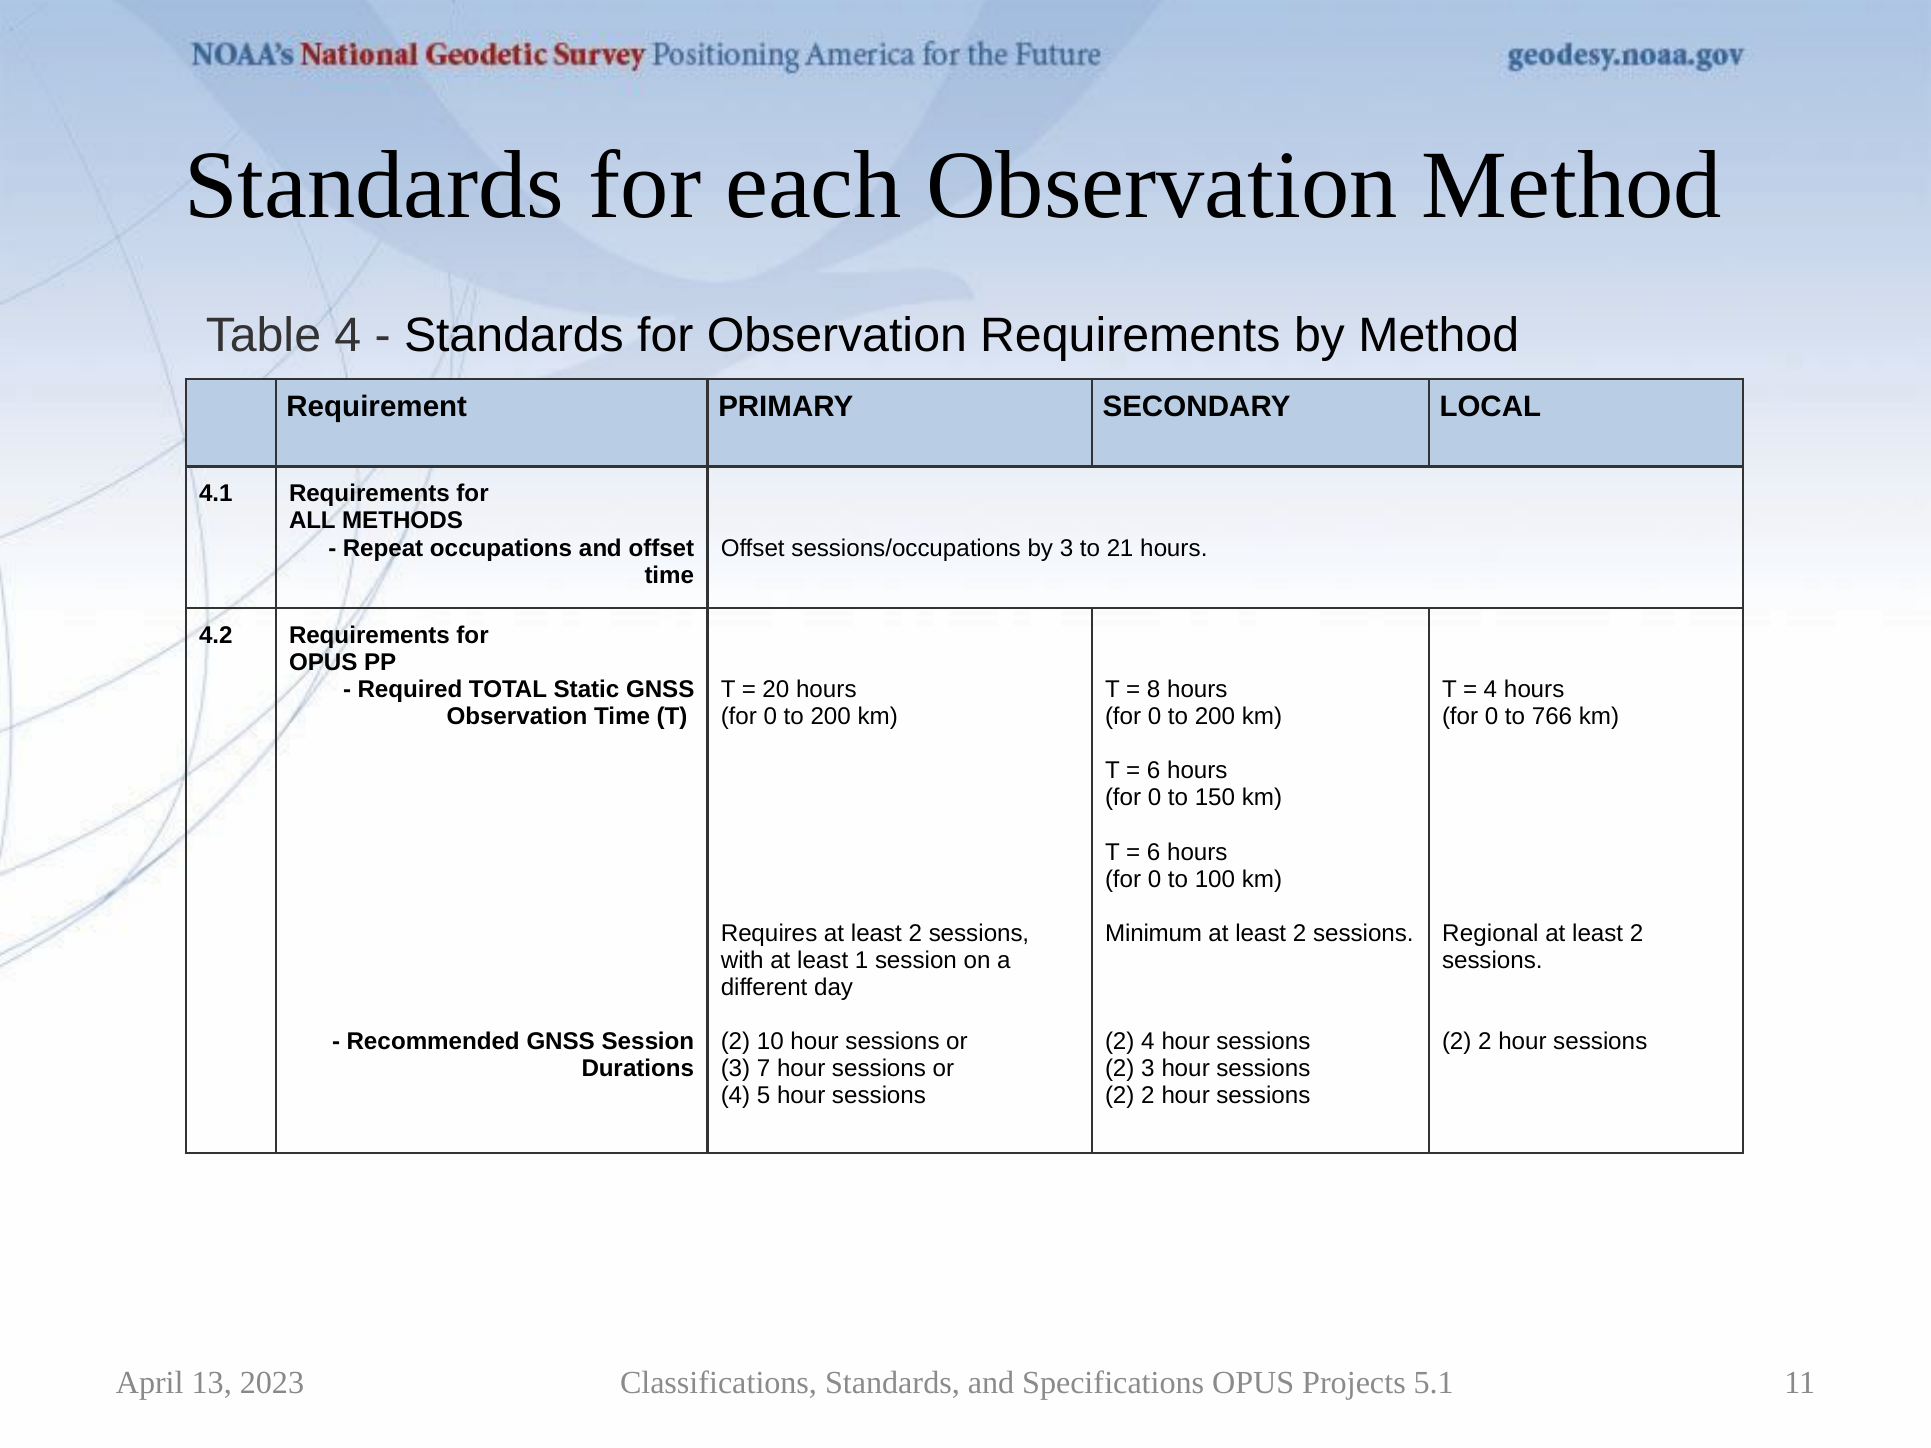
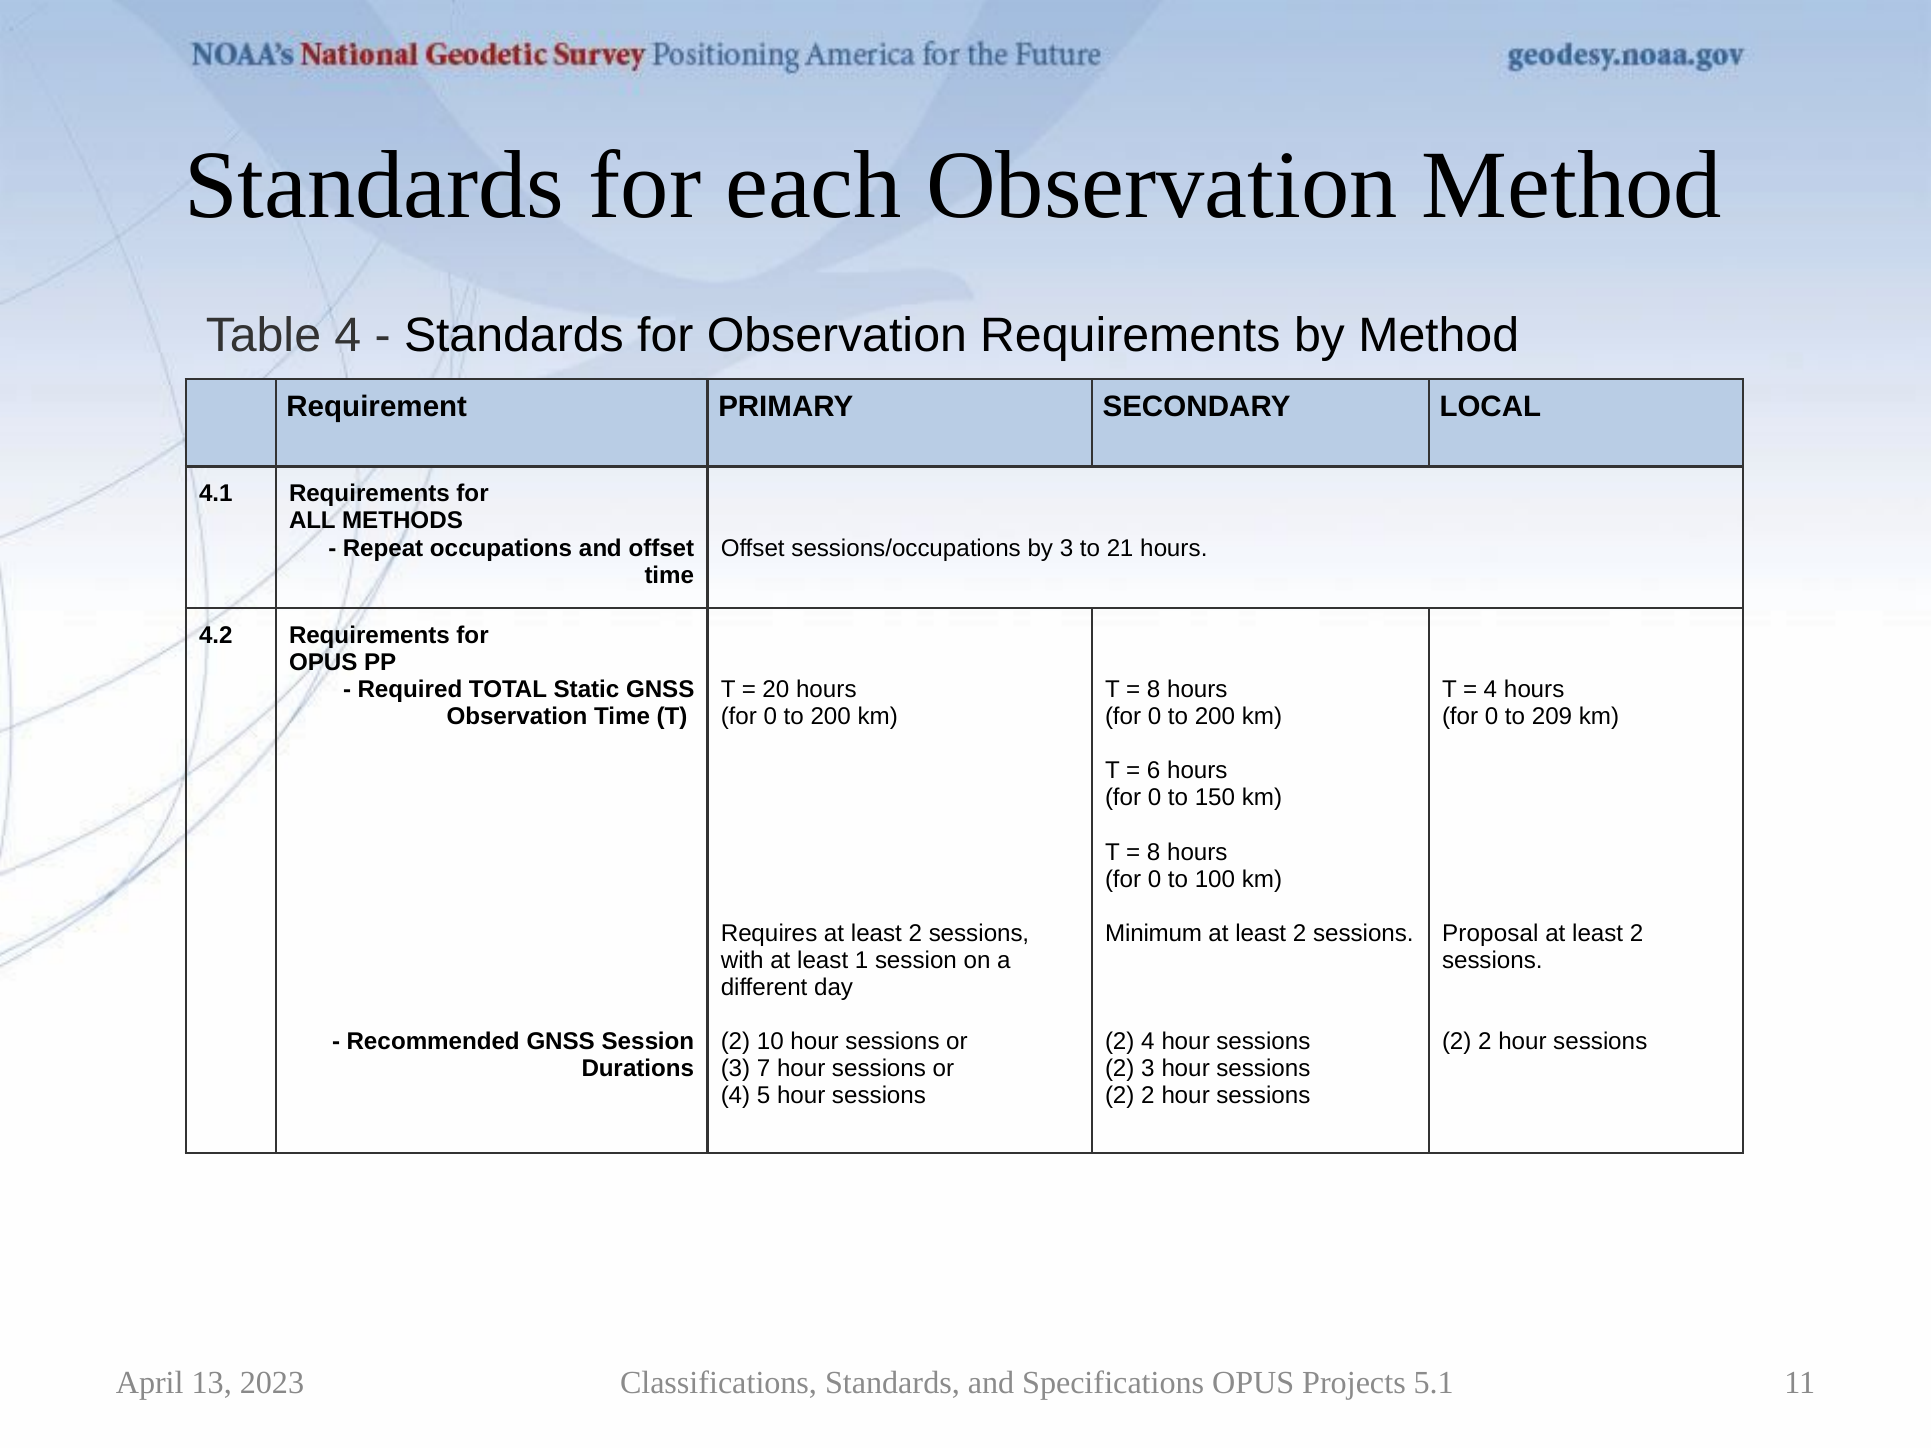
766: 766 -> 209
6 at (1153, 852): 6 -> 8
Regional: Regional -> Proposal
